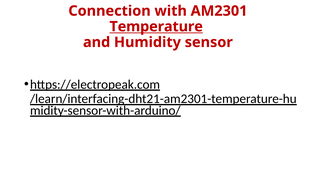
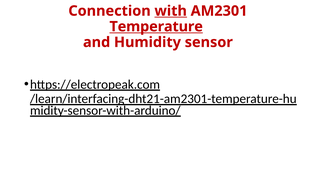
with underline: none -> present
